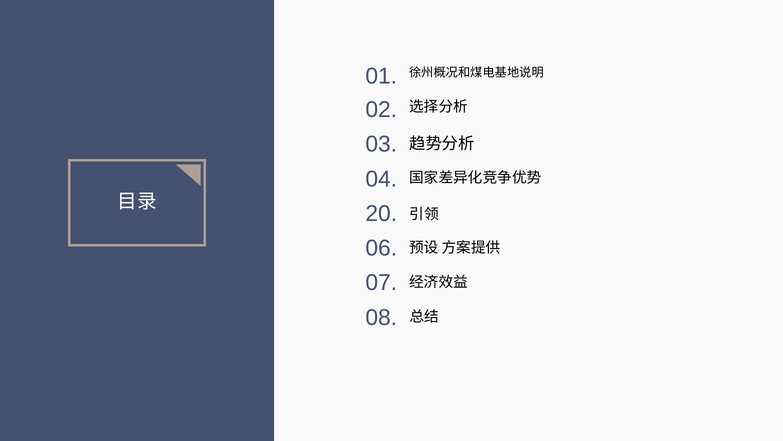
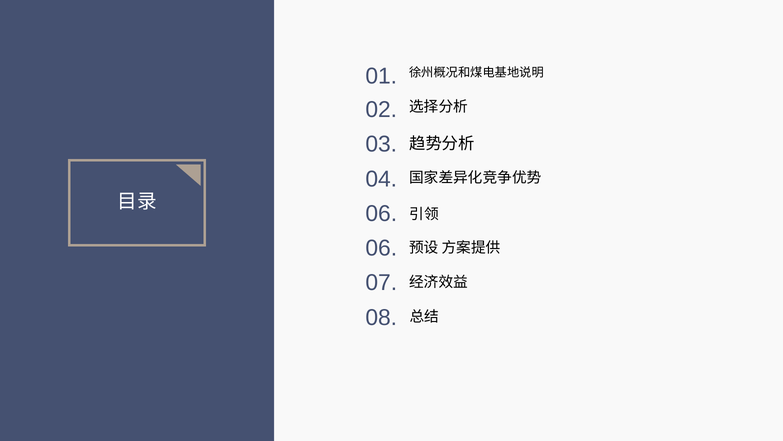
20 at (381, 213): 20 -> 06
